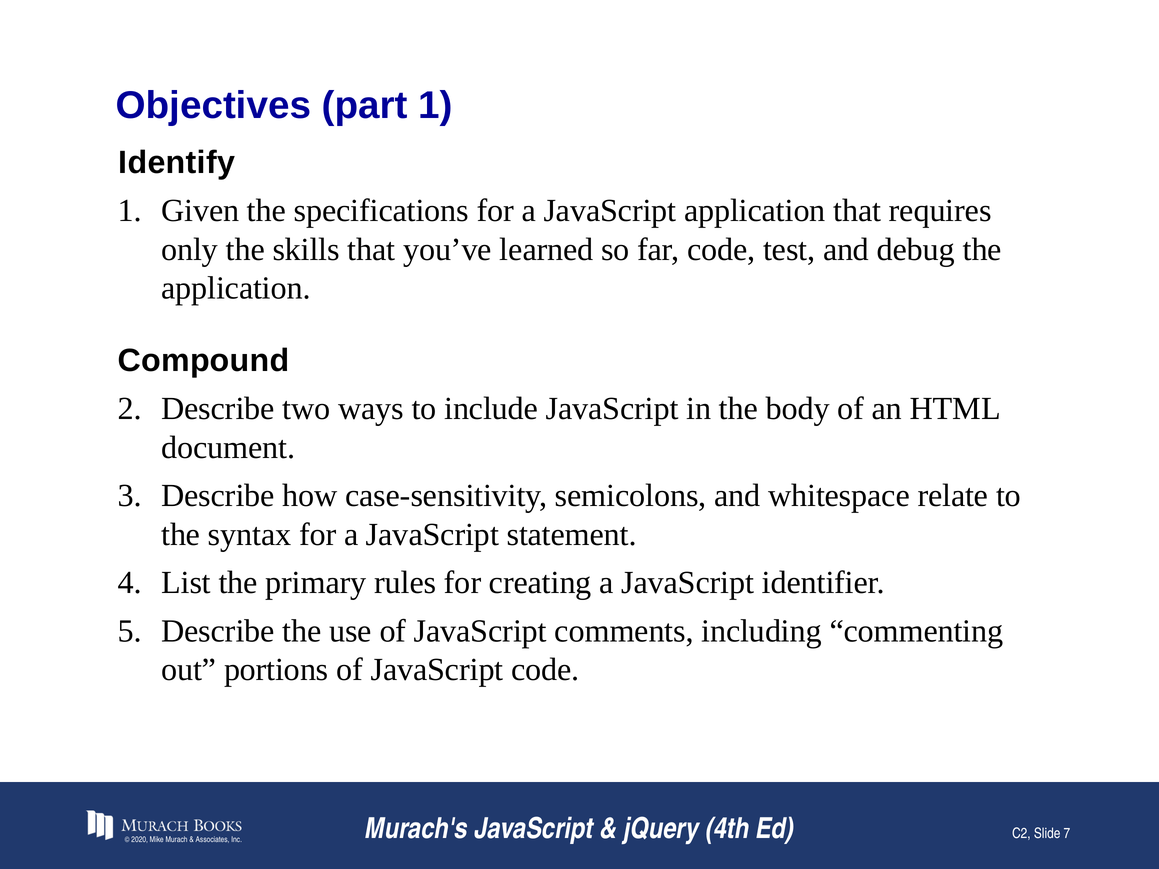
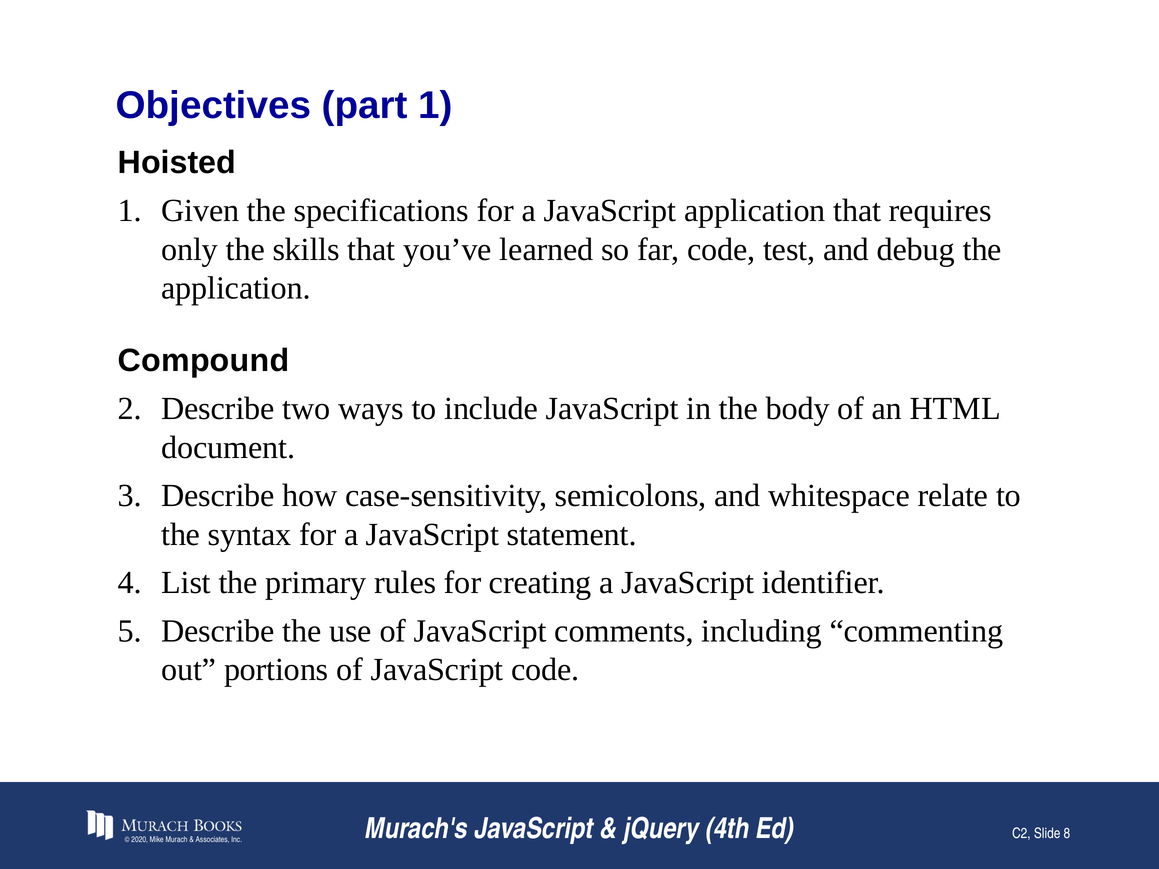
Identify: Identify -> Hoisted
7: 7 -> 8
